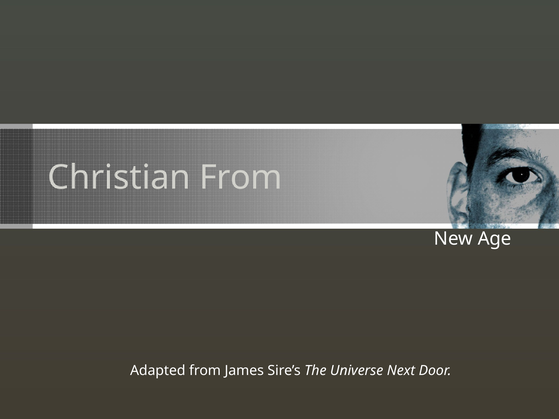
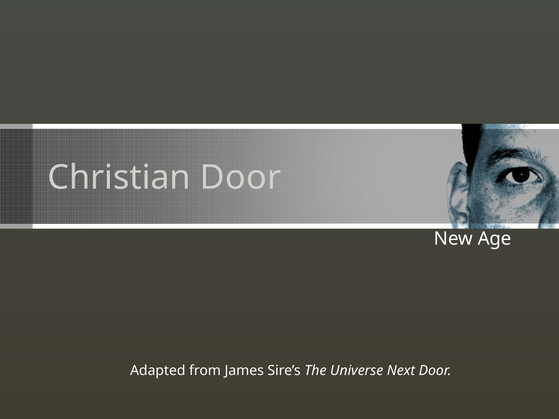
Christian From: From -> Door
